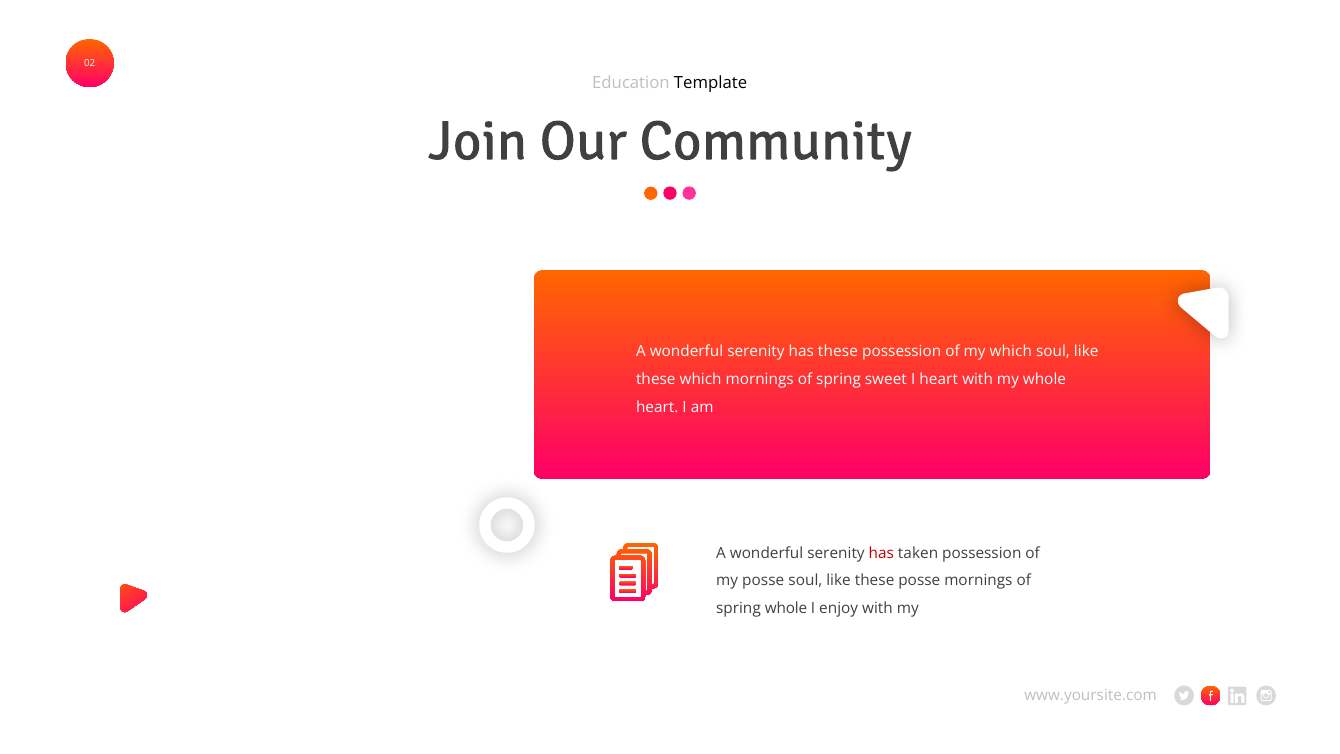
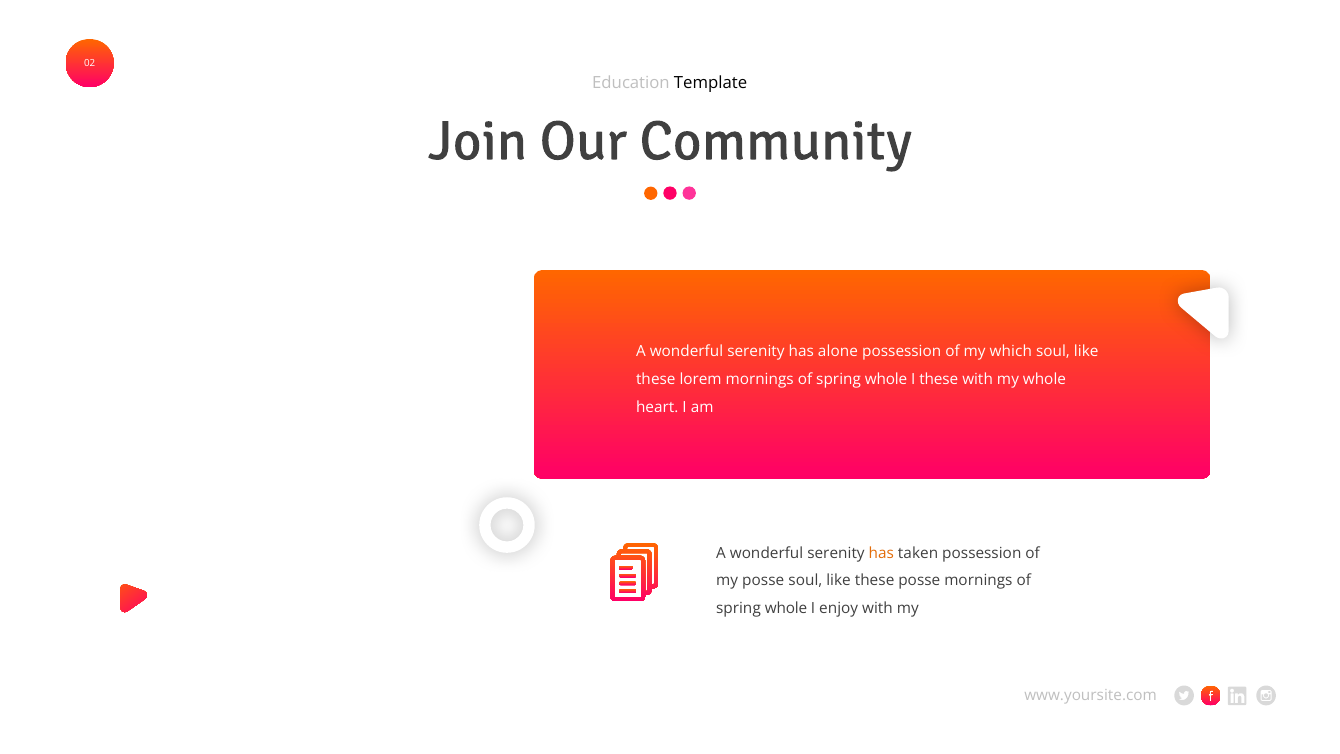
has these: these -> alone
these which: which -> lorem
sweet at (886, 379): sweet -> whole
I heart: heart -> these
has at (881, 553) colour: red -> orange
